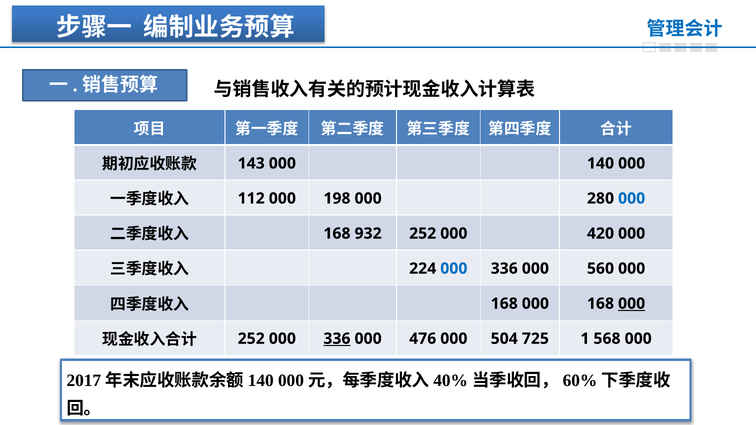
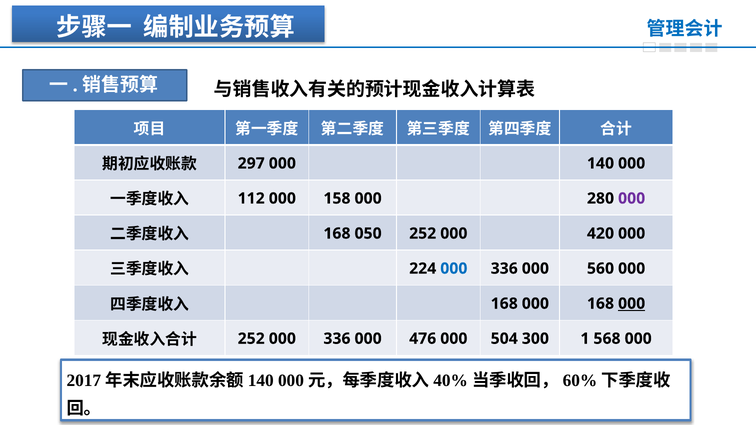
143: 143 -> 297
198: 198 -> 158
000 at (632, 199) colour: blue -> purple
932: 932 -> 050
336 at (337, 339) underline: present -> none
725: 725 -> 300
